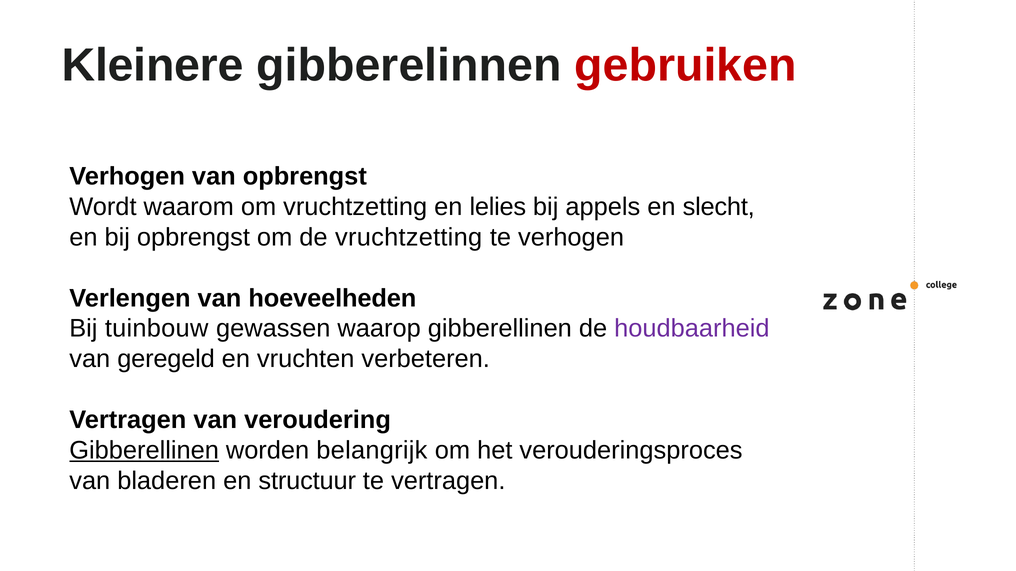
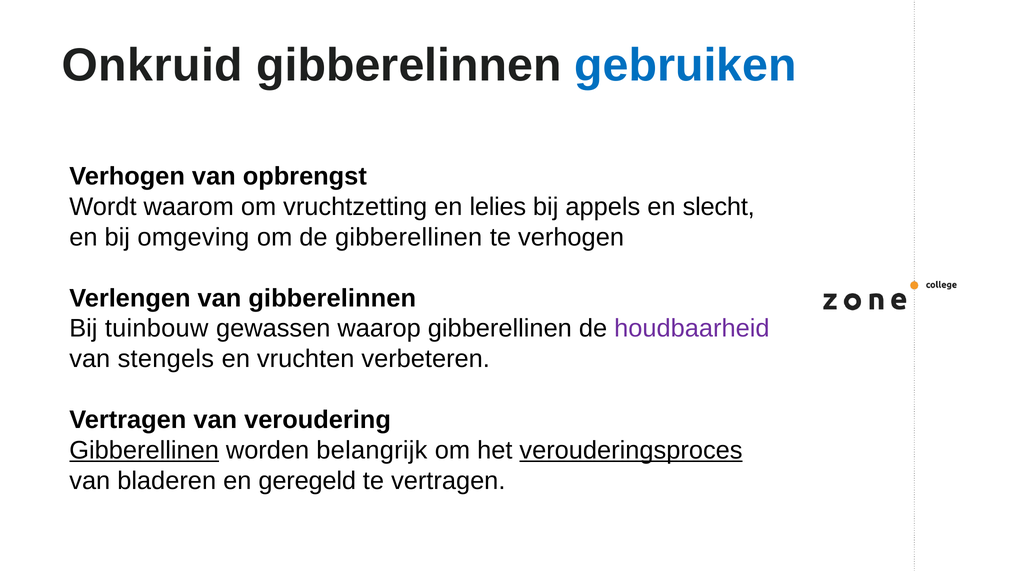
Kleinere: Kleinere -> Onkruid
gebruiken colour: red -> blue
bij opbrengst: opbrengst -> omgeving
de vruchtzetting: vruchtzetting -> gibberellinen
van hoeveelheden: hoeveelheden -> gibberelinnen
geregeld: geregeld -> stengels
verouderingsproces underline: none -> present
structuur: structuur -> geregeld
